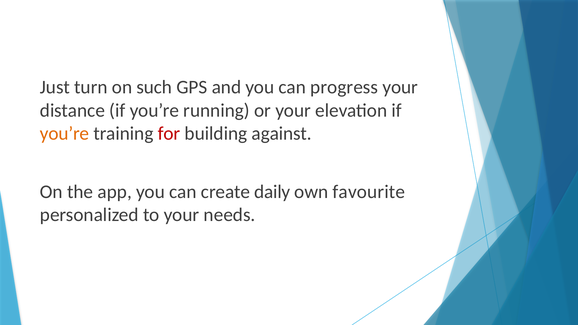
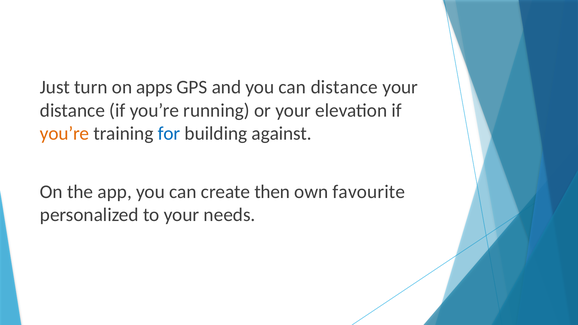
such: such -> apps
can progress: progress -> distance
for colour: red -> blue
daily: daily -> then
